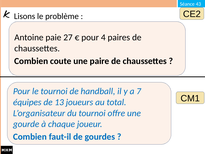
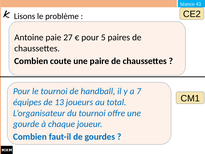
4: 4 -> 5
